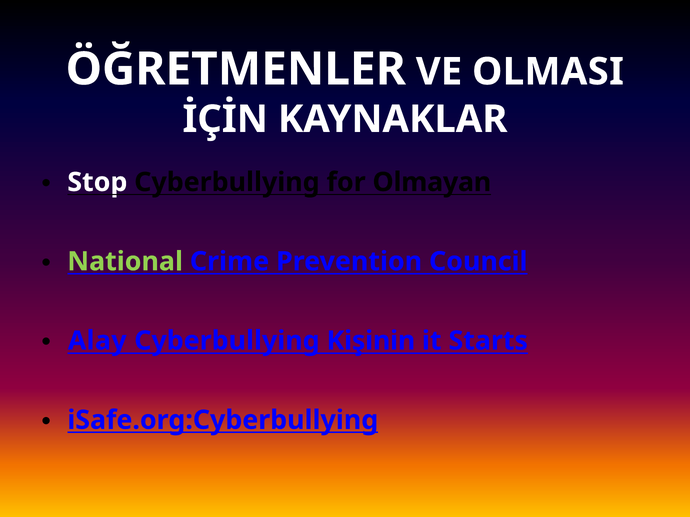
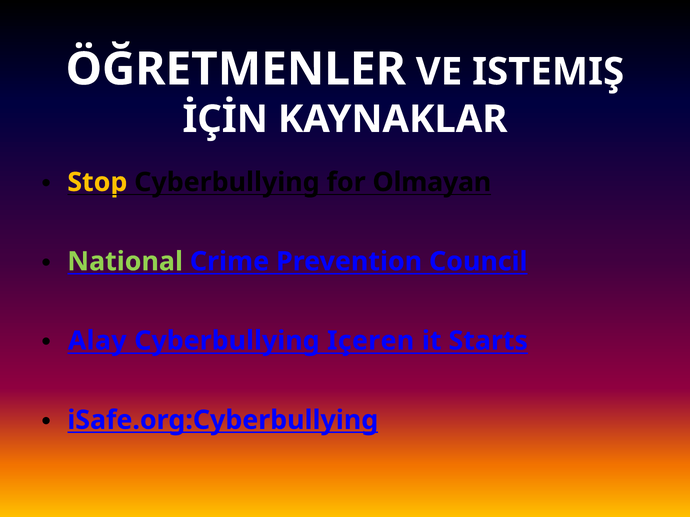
OLMASI: OLMASI -> ISTEMIŞ
Stop colour: white -> yellow
Kişinin: Kişinin -> Içeren
